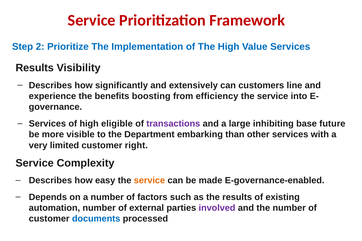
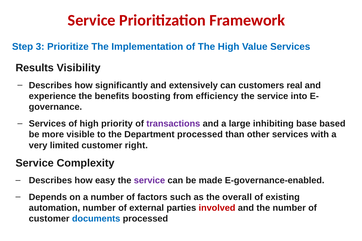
2: 2 -> 3
line: line -> real
eligible: eligible -> priority
future: future -> based
Department embarking: embarking -> processed
service at (149, 181) colour: orange -> purple
the results: results -> overall
involved colour: purple -> red
